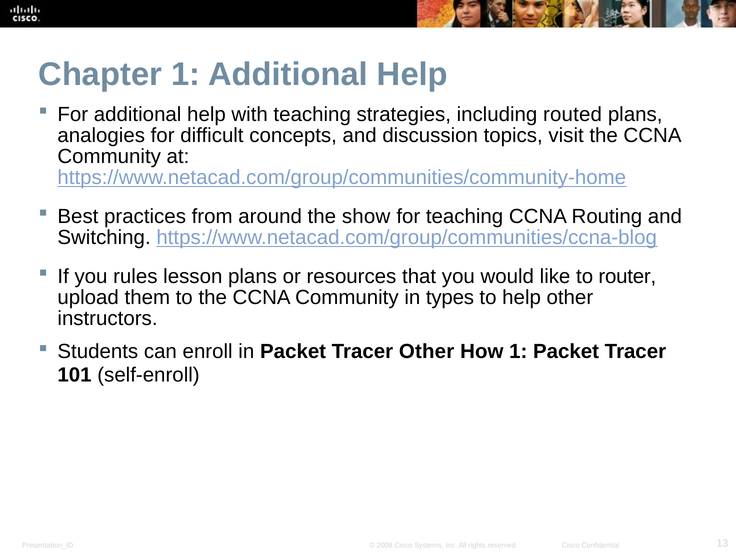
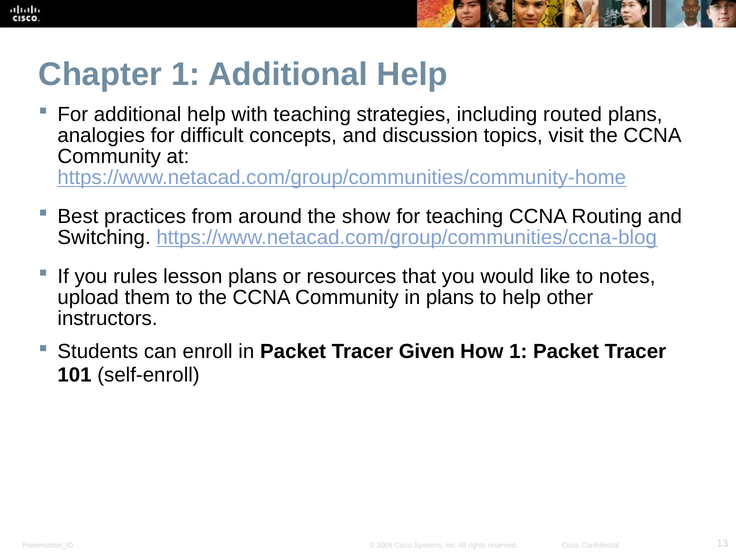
router: router -> notes
in types: types -> plans
Tracer Other: Other -> Given
